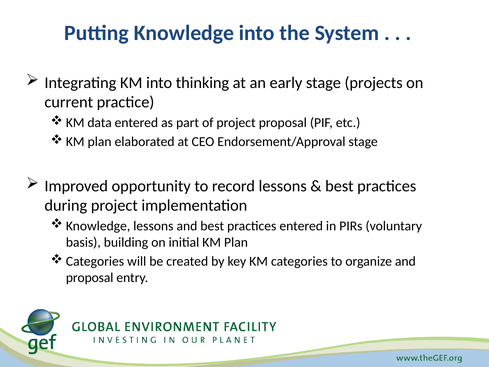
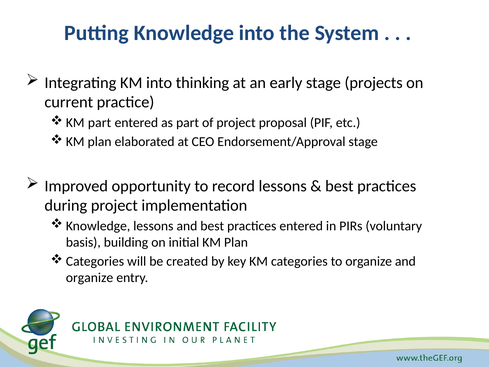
KM data: data -> part
proposal at (90, 278): proposal -> organize
